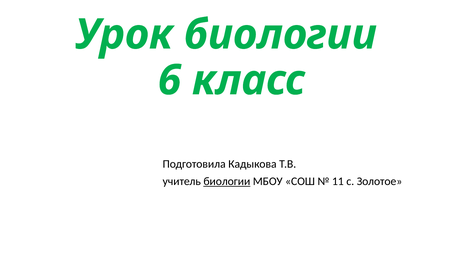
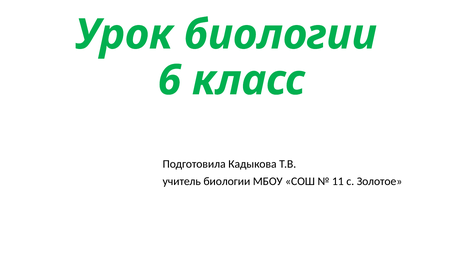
биологии at (227, 182) underline: present -> none
